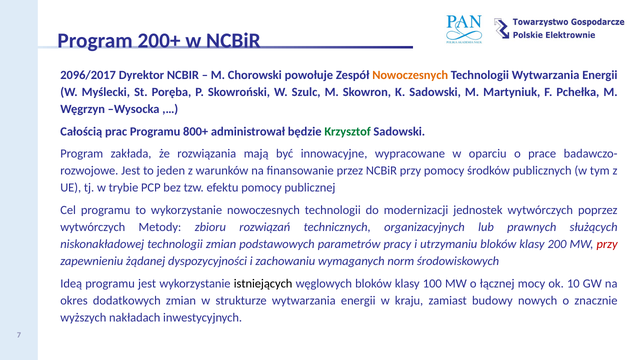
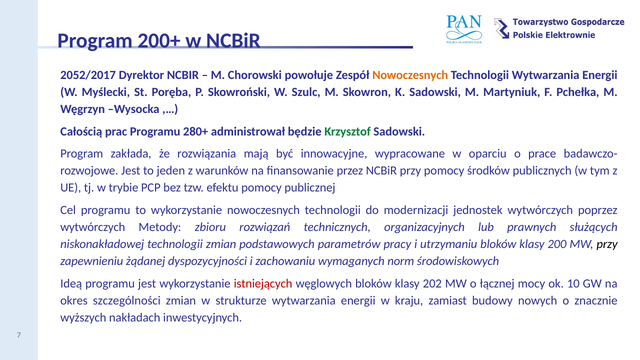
2096/2017: 2096/2017 -> 2052/2017
800+: 800+ -> 280+
przy at (607, 244) colour: red -> black
istniejących colour: black -> red
100: 100 -> 202
dodatkowych: dodatkowych -> szczególności
